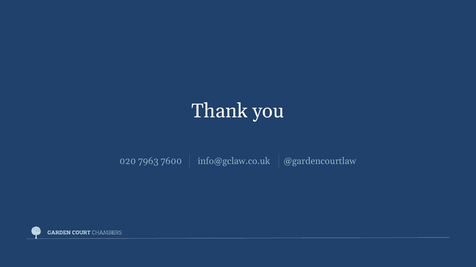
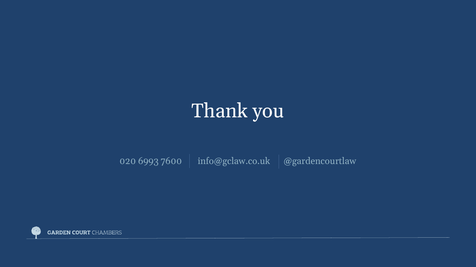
7963: 7963 -> 6993
